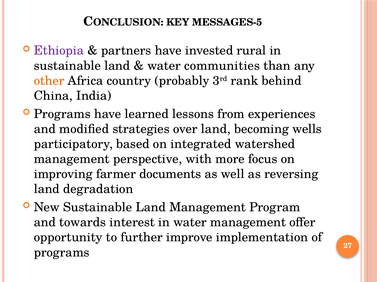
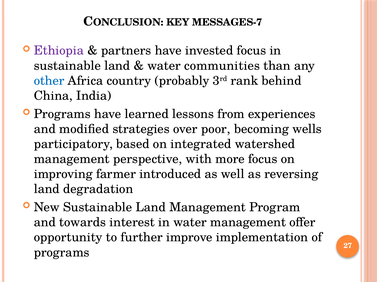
MESSAGES-5: MESSAGES-5 -> MESSAGES-7
invested rural: rural -> focus
other colour: orange -> blue
over land: land -> poor
documents: documents -> introduced
